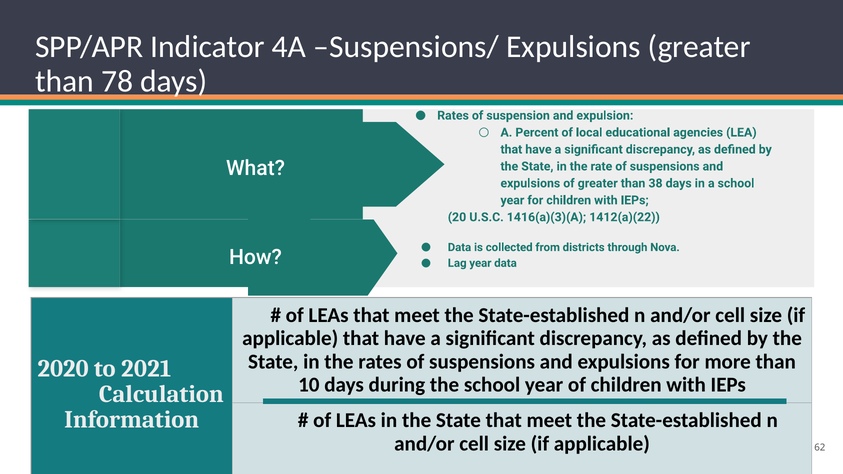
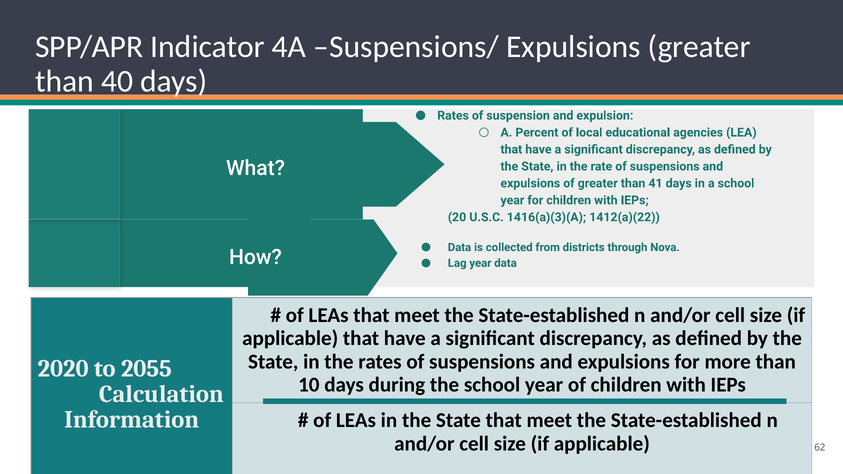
78: 78 -> 40
38: 38 -> 41
2021: 2021 -> 2055
